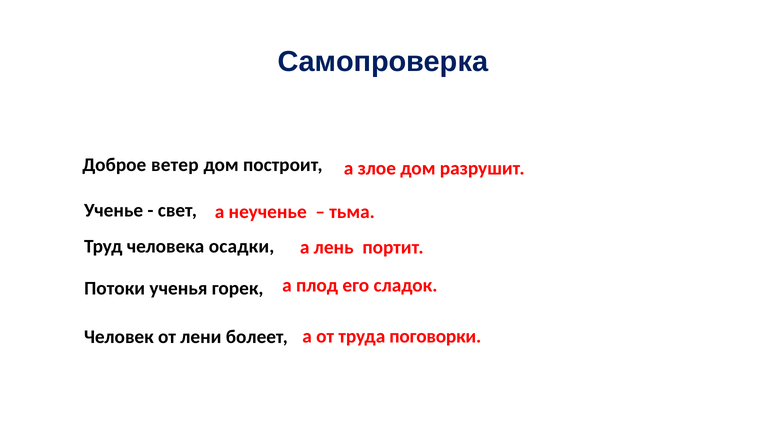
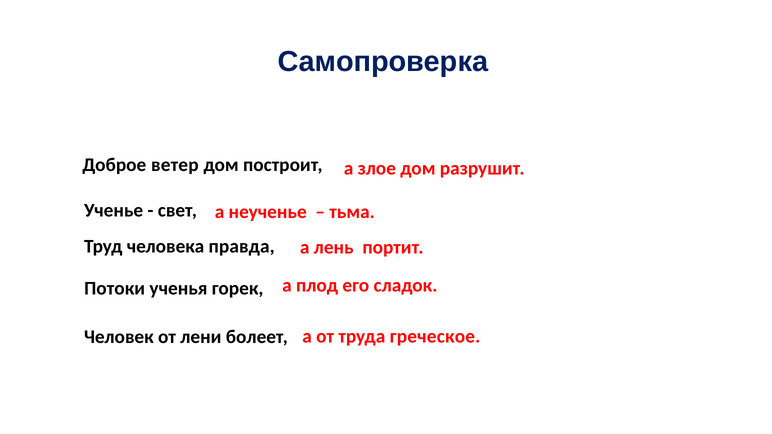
осадки: осадки -> правда
поговорки: поговорки -> греческое
